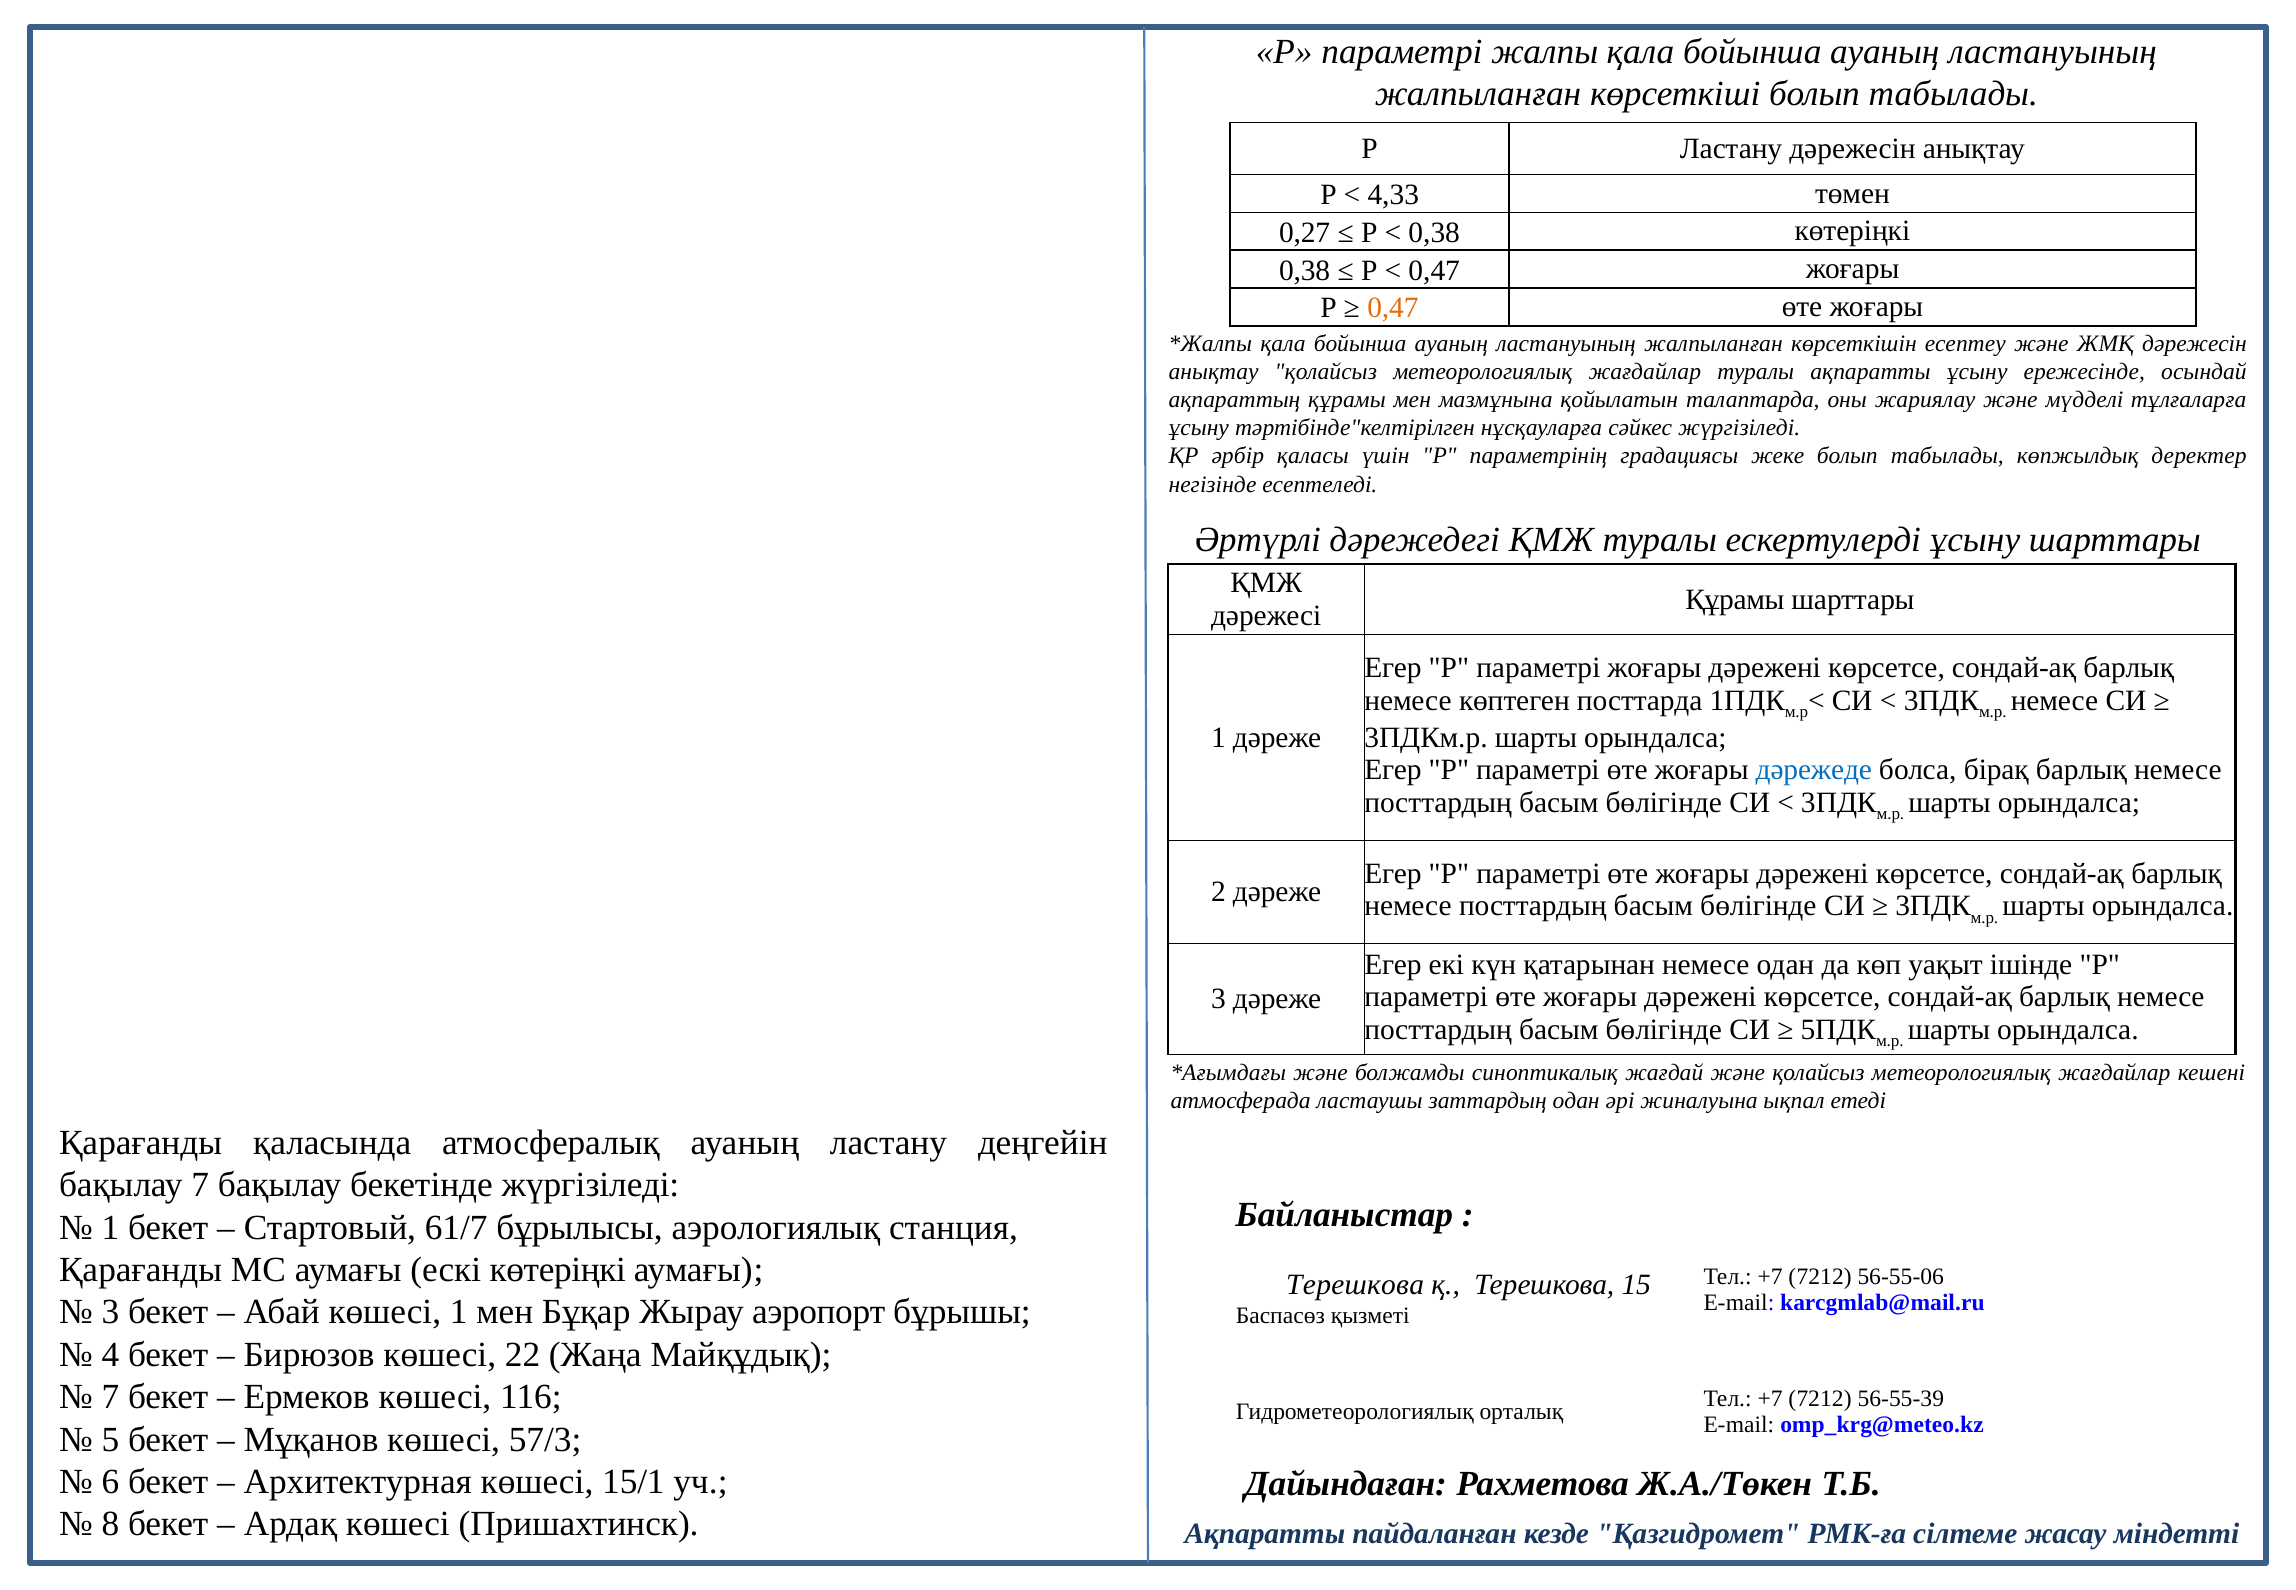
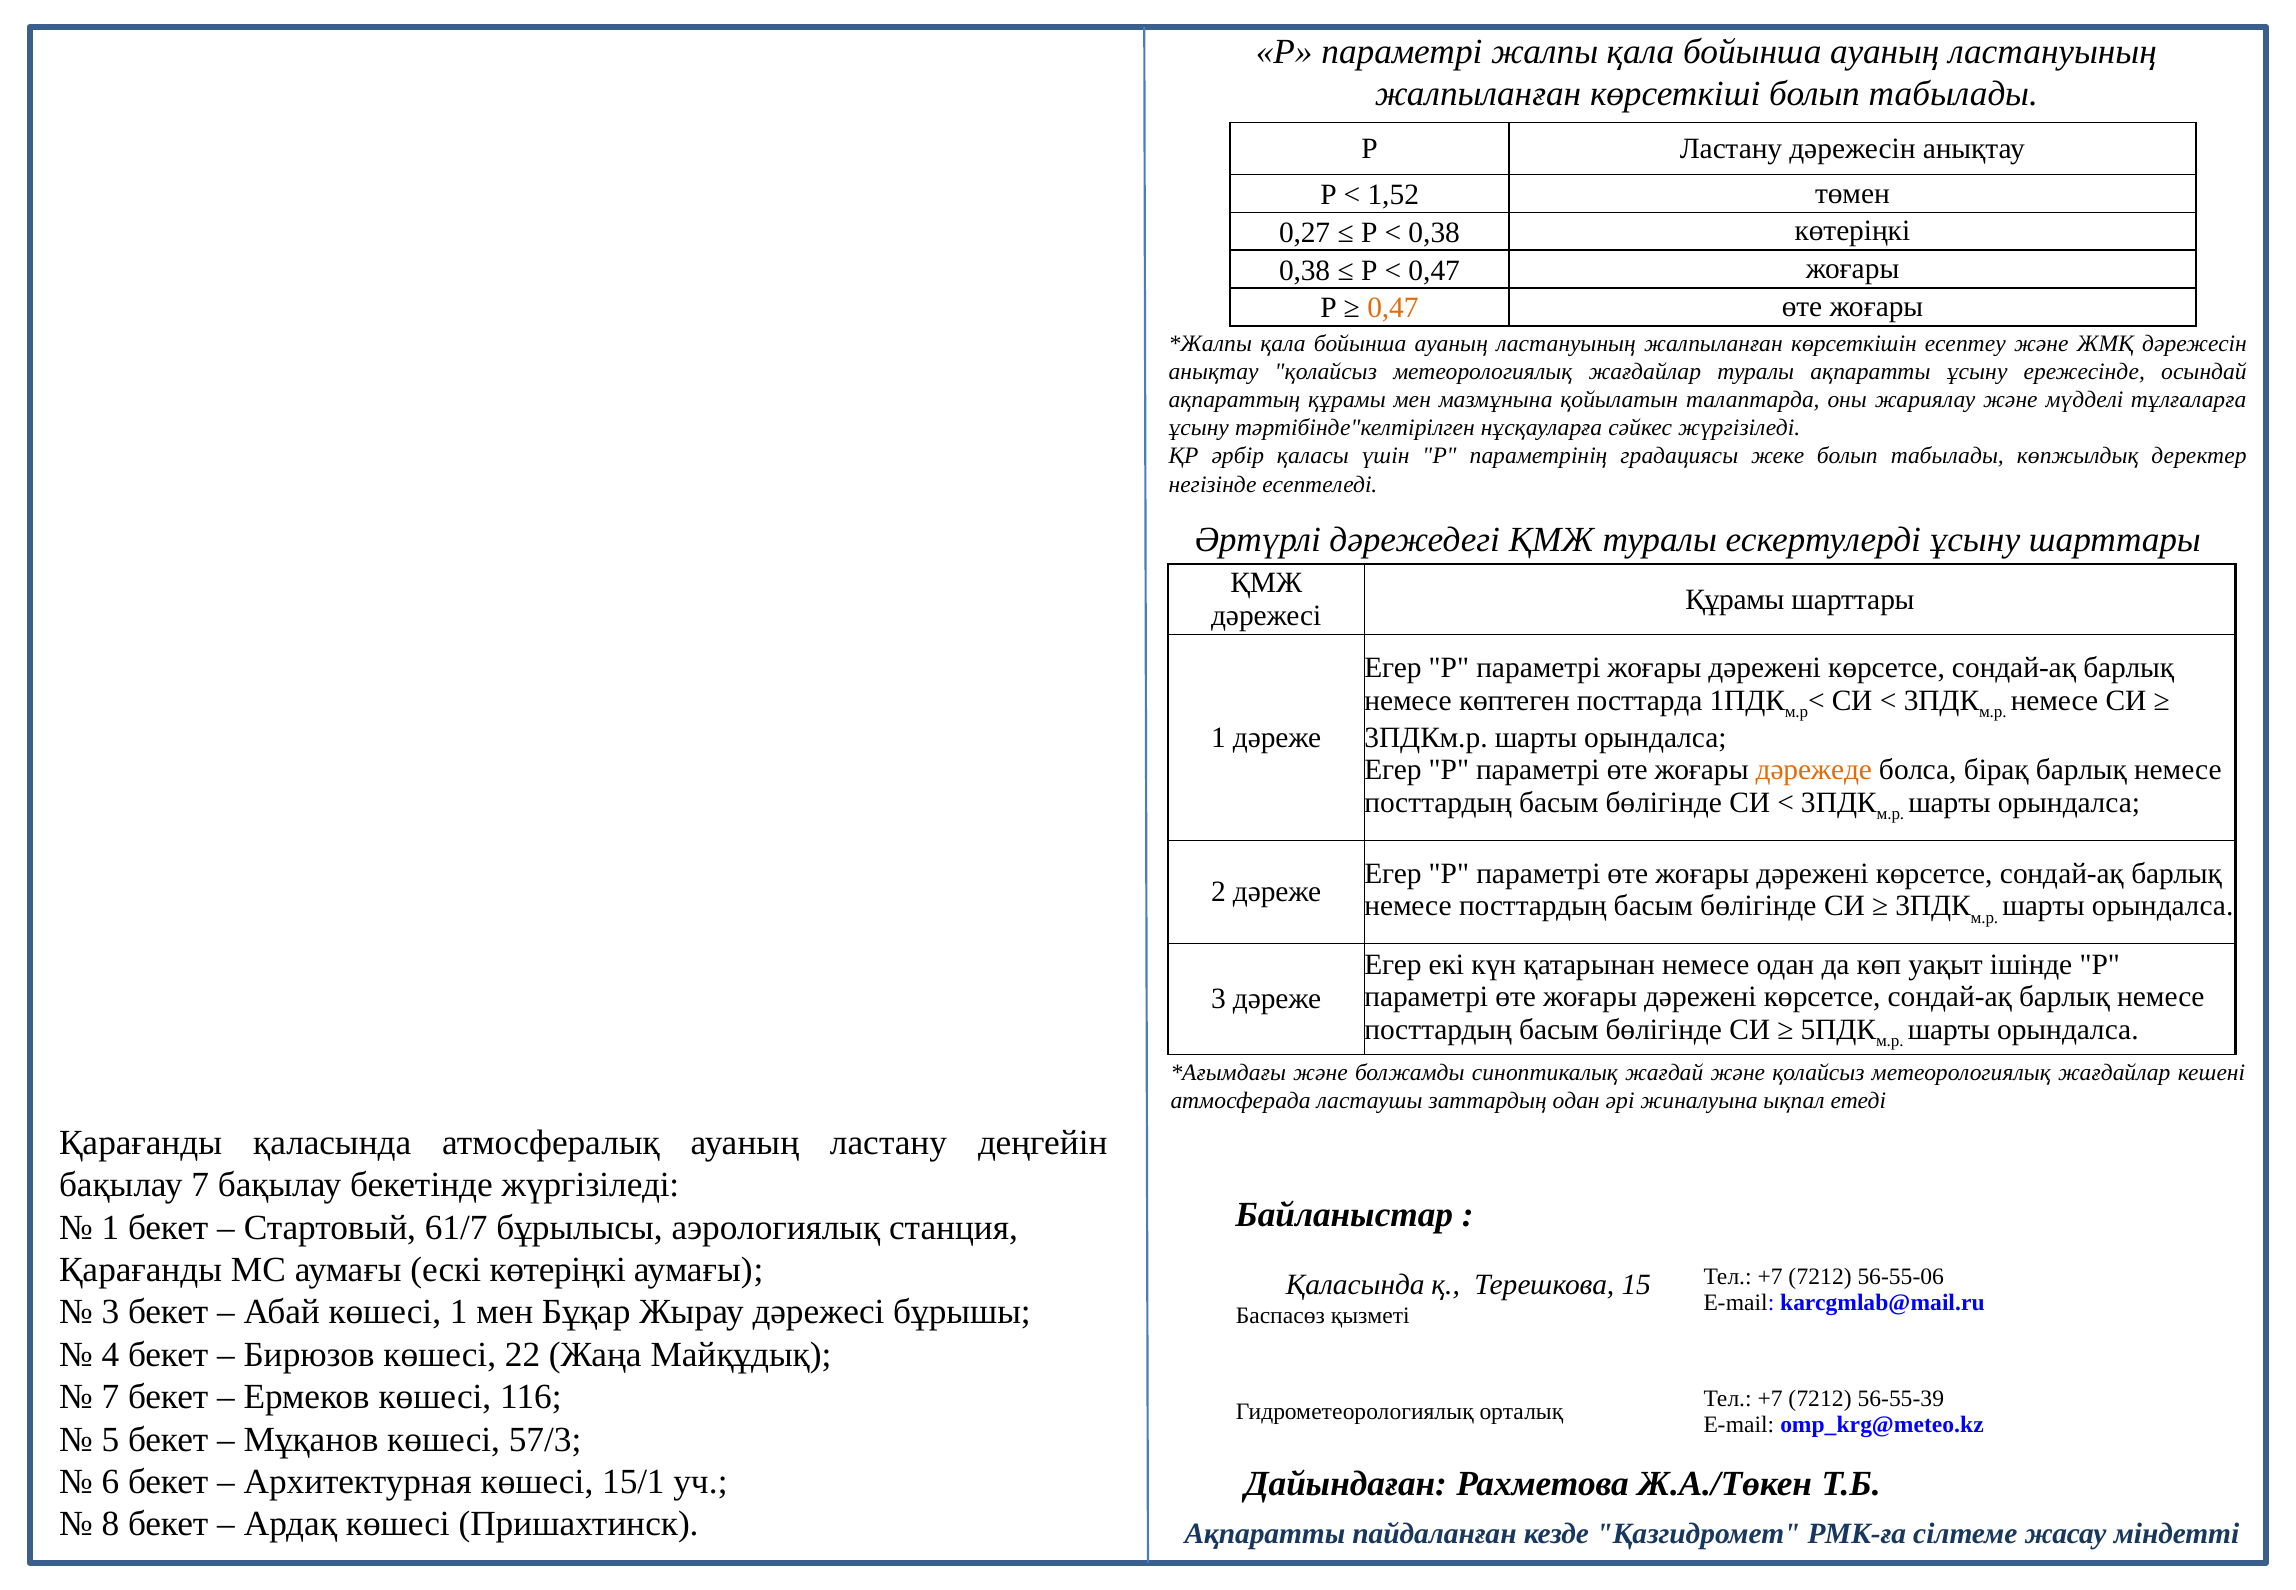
4,33: 4,33 -> 1,52
дәрежеде colour: blue -> orange
Терешкова at (1355, 1284): Терешкова -> Қаласында
Жырау аэропорт: аэропорт -> дәрежесі
